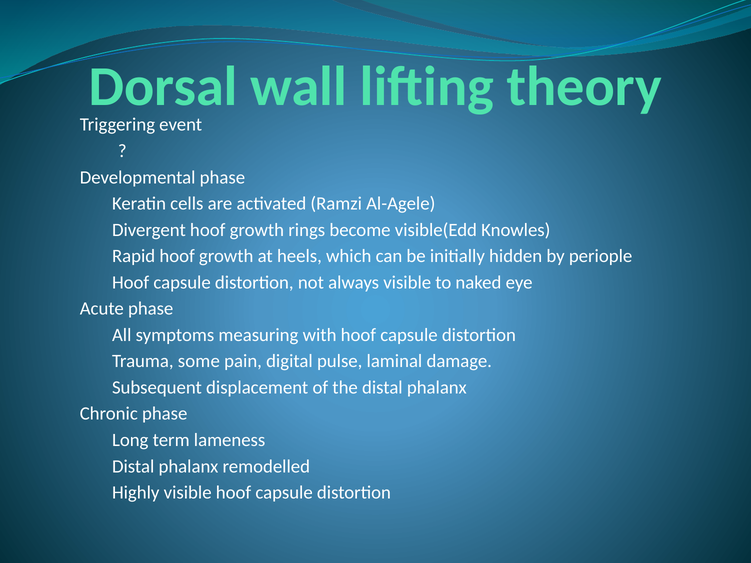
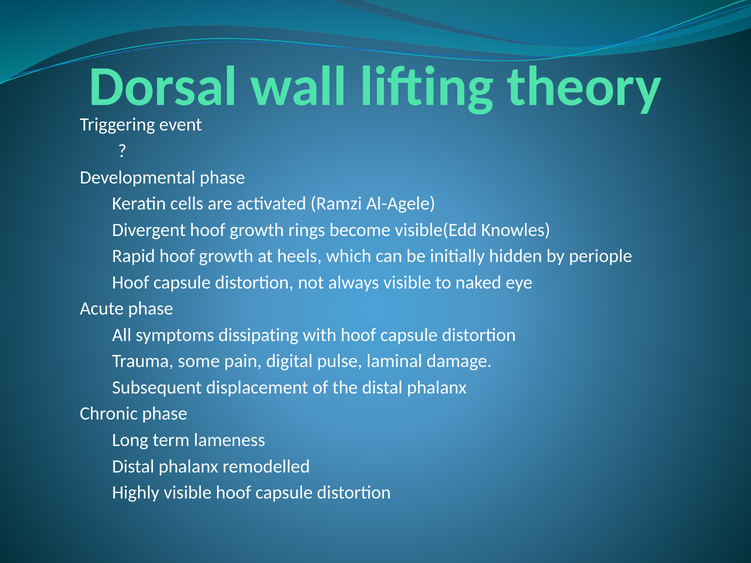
measuring: measuring -> dissipating
